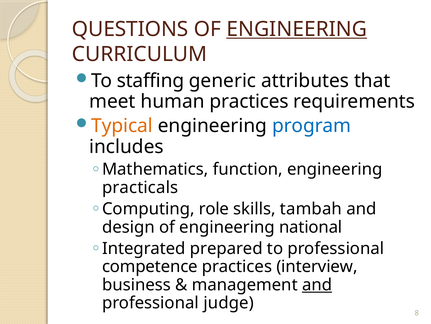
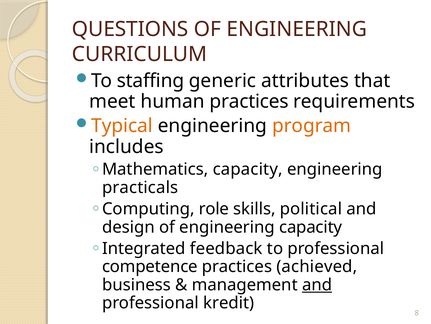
ENGINEERING at (297, 29) underline: present -> none
program colour: blue -> orange
Mathematics function: function -> capacity
tambah: tambah -> political
engineering national: national -> capacity
prepared: prepared -> feedback
interview: interview -> achieved
judge: judge -> kredit
